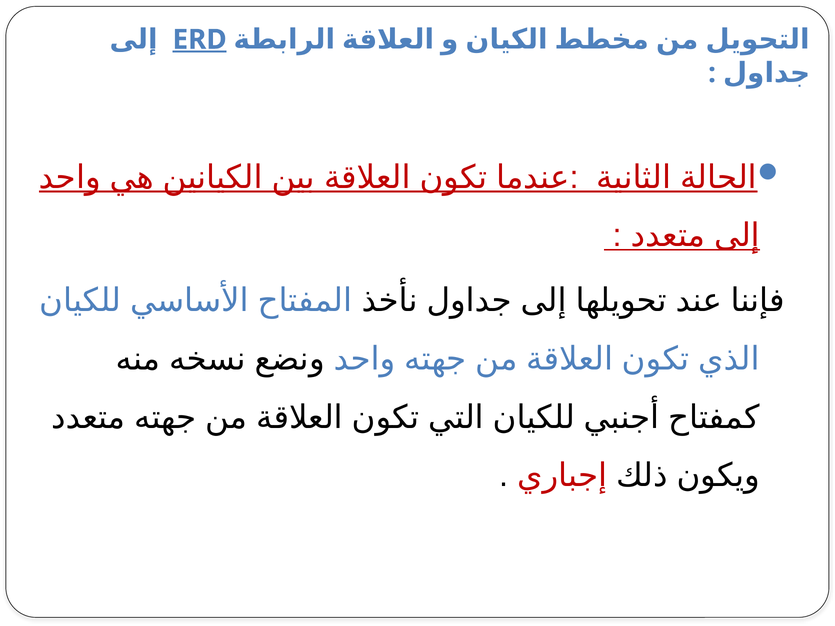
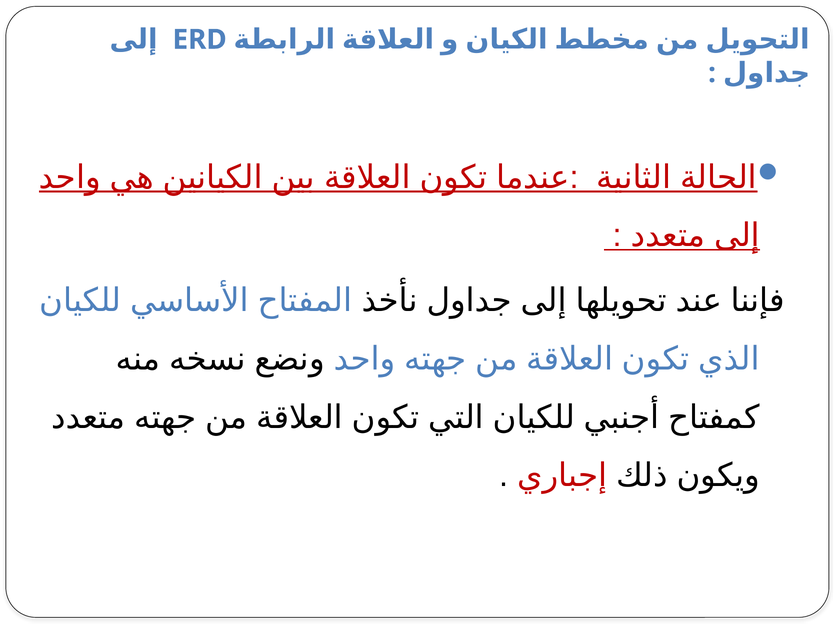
ERD underline: present -> none
